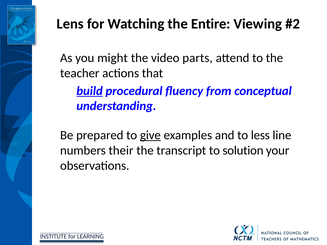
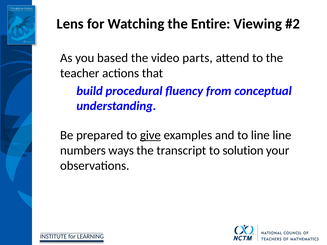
might: might -> based
build underline: present -> none
to less: less -> line
their: their -> ways
